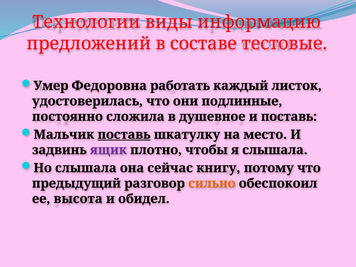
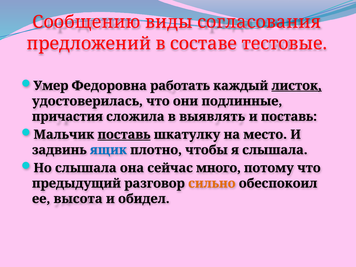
Технологии: Технологии -> Сообщению
информацию: информацию -> согласования
листок underline: none -> present
постоянно: постоянно -> причастия
душевное: душевное -> выявлять
ящик colour: purple -> blue
книгу: книгу -> много
